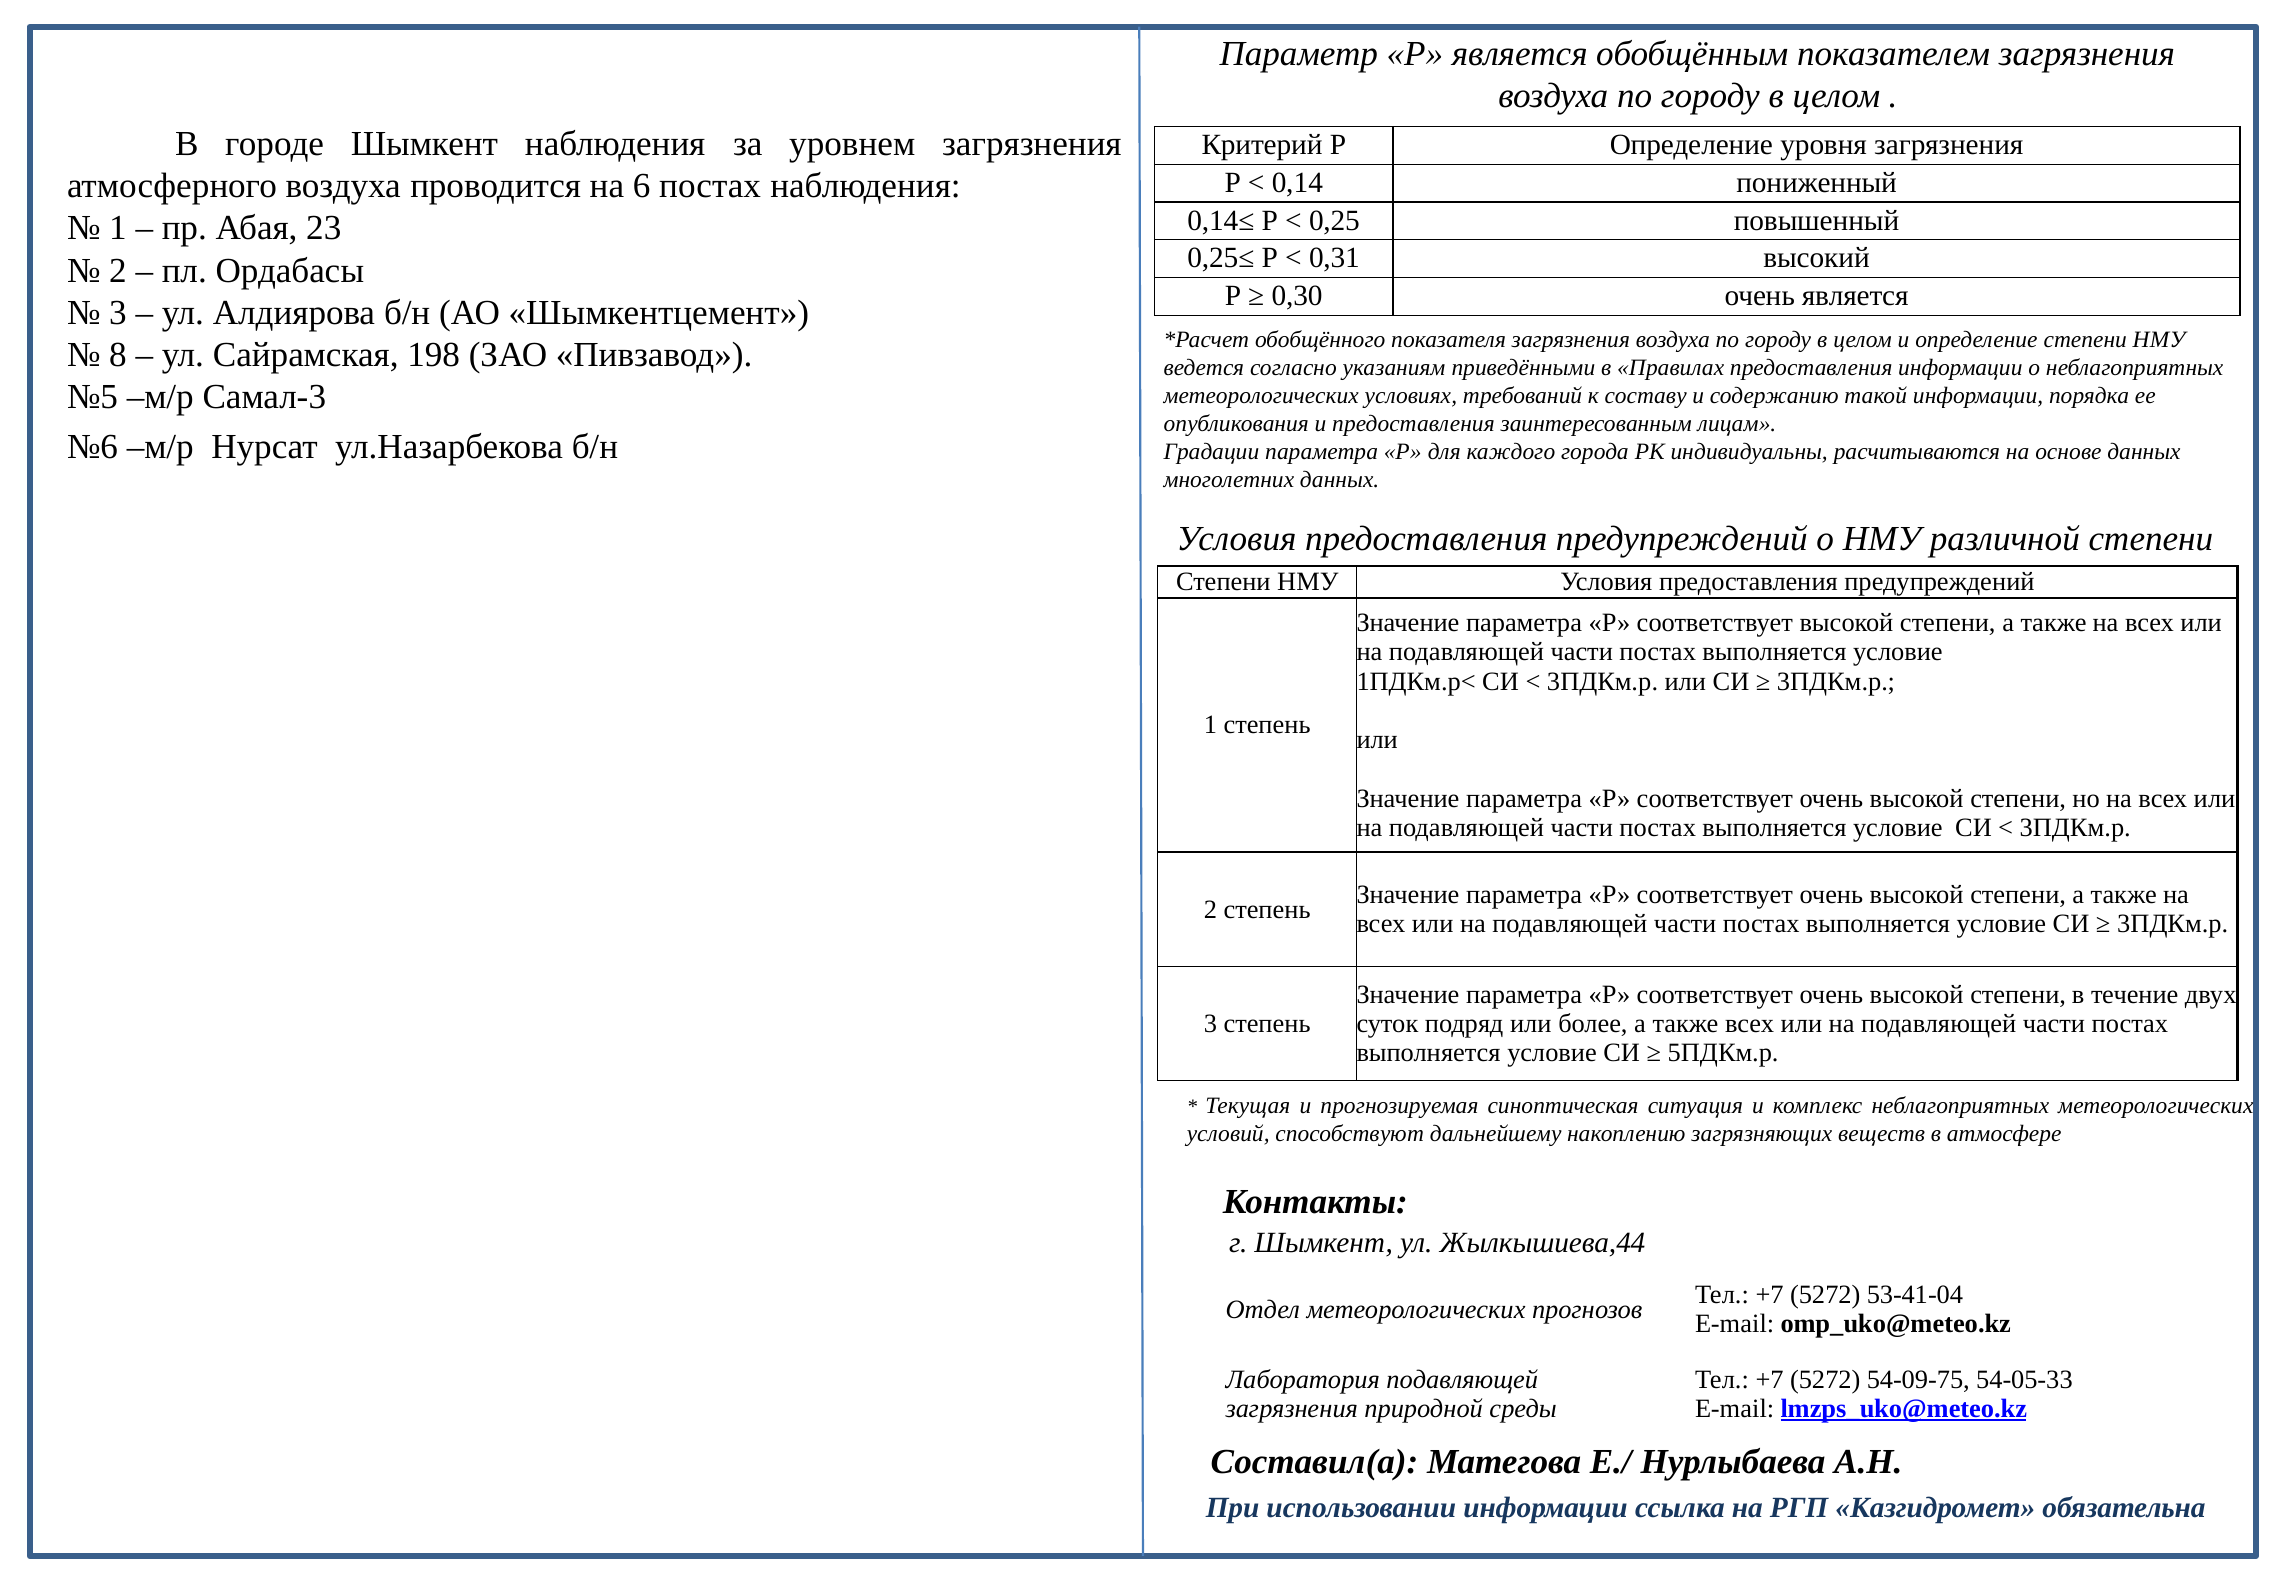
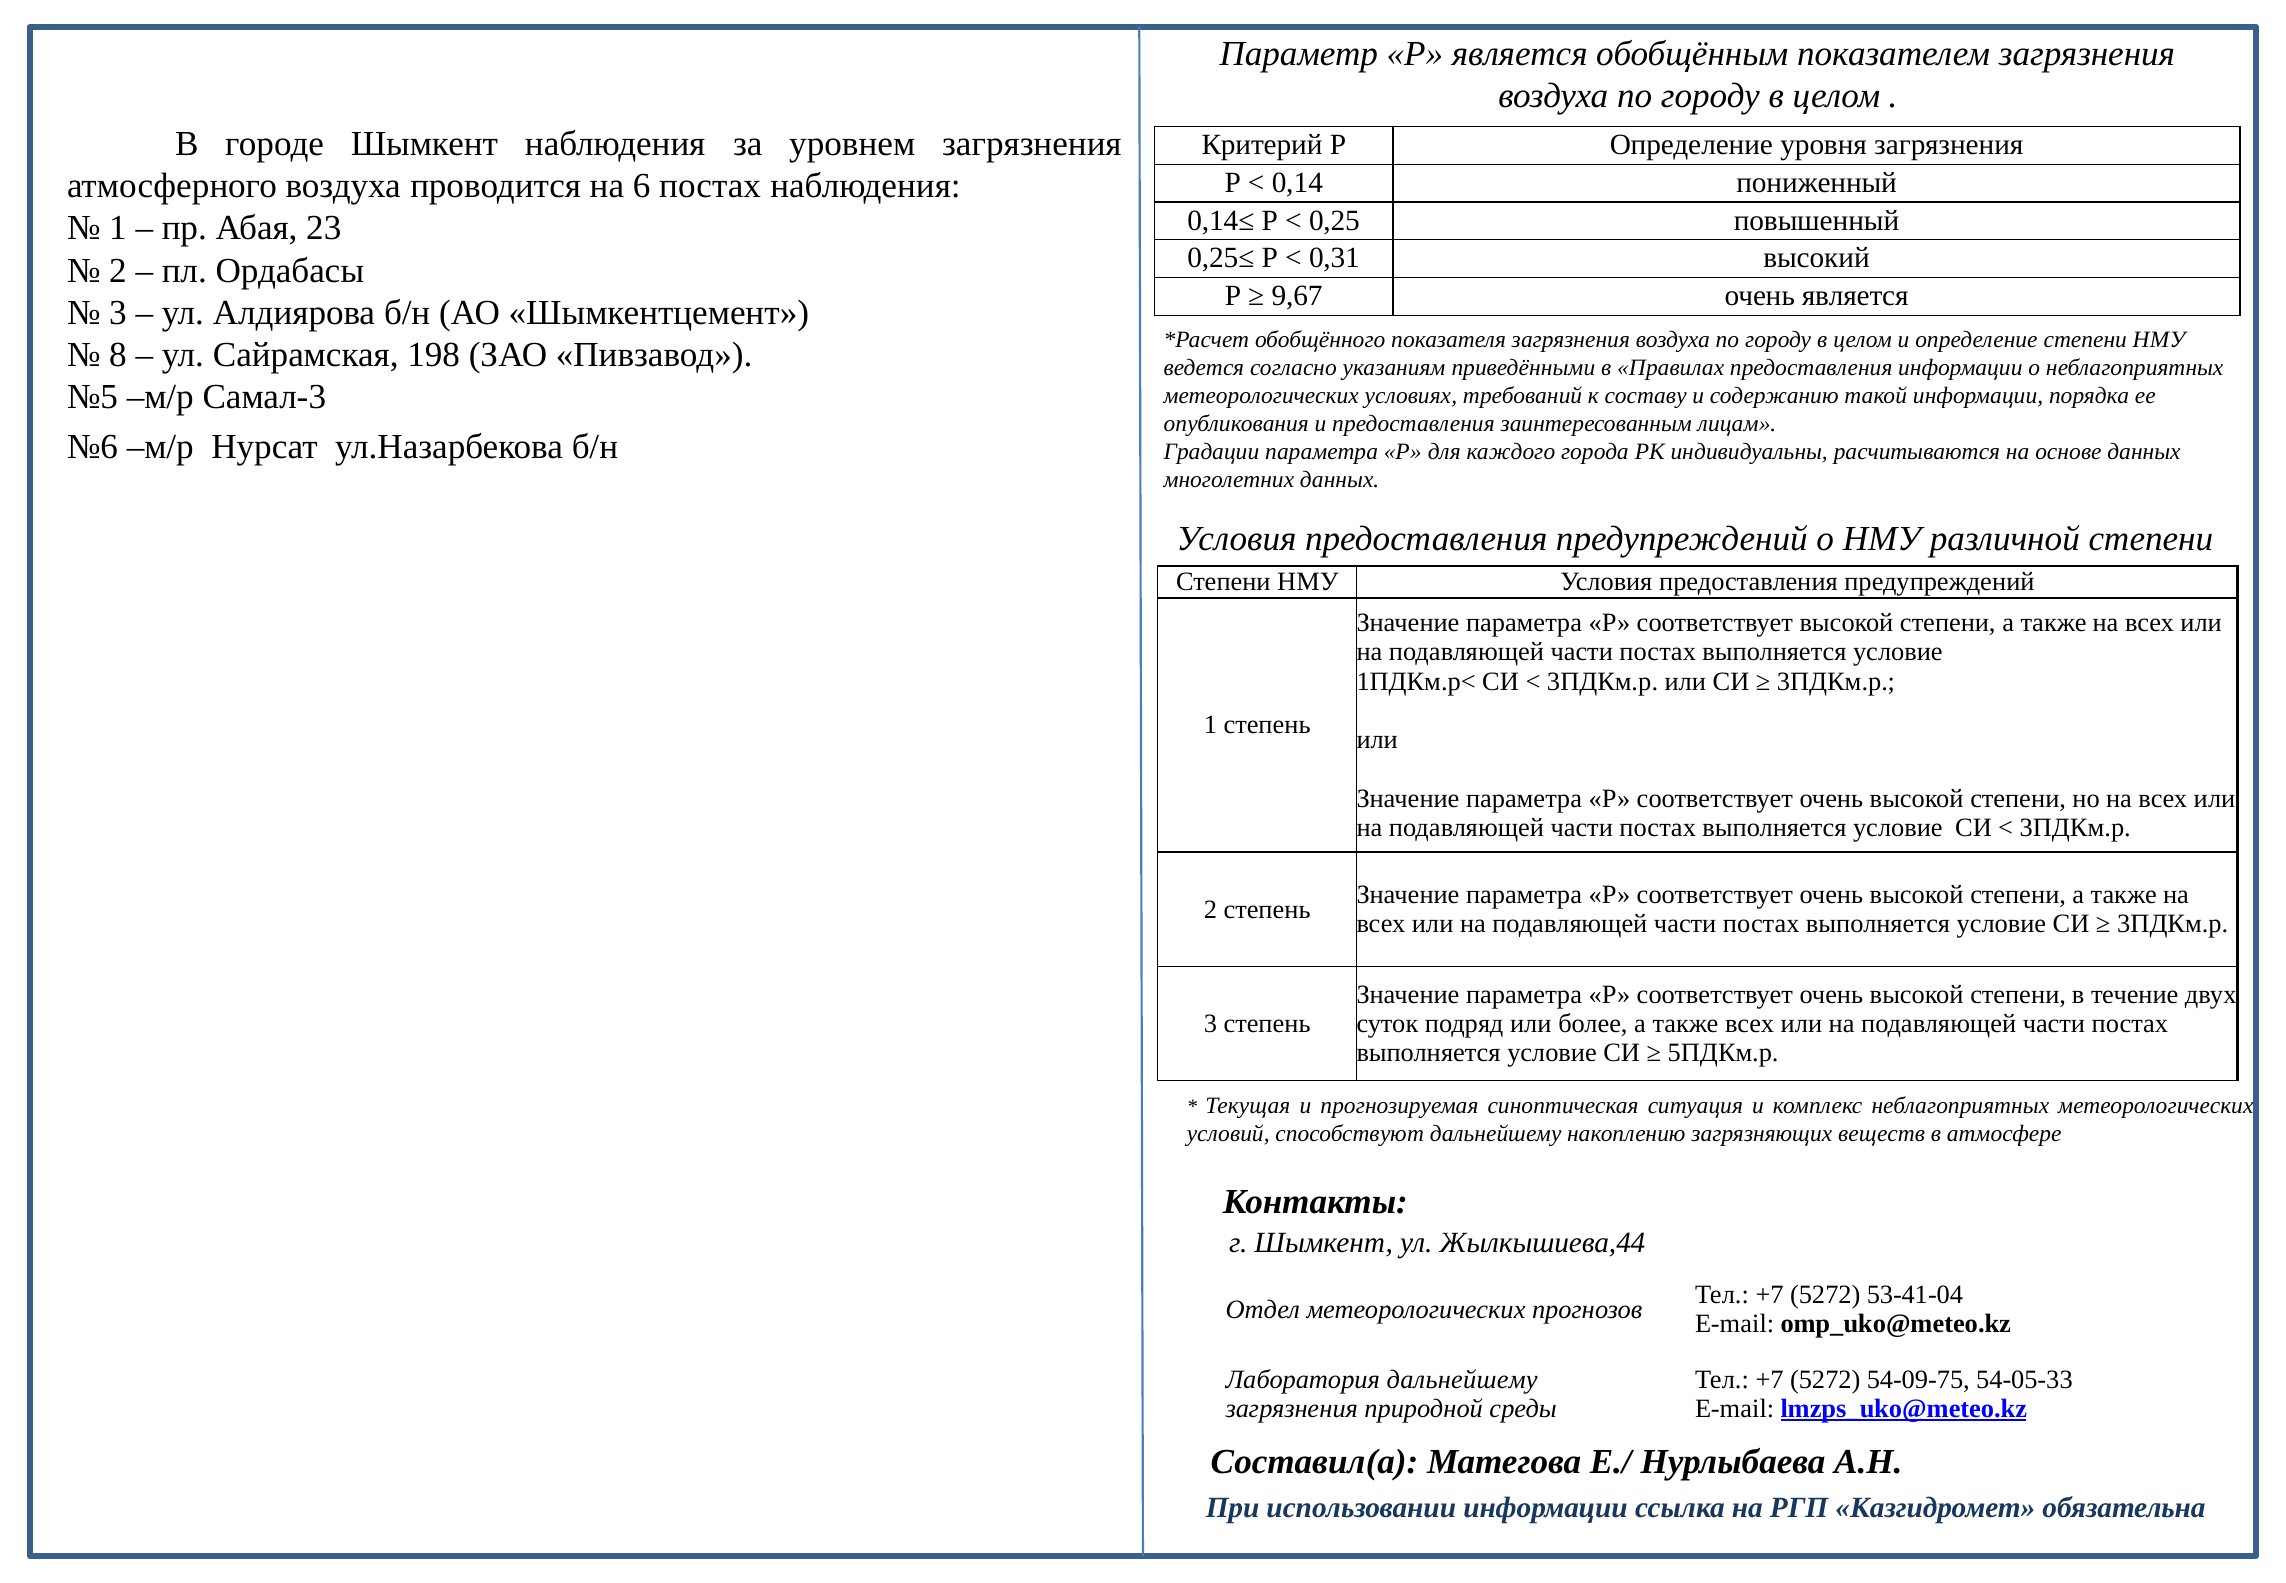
0,30: 0,30 -> 9,67
Лаборатория подавляющей: подавляющей -> дальнейшему
